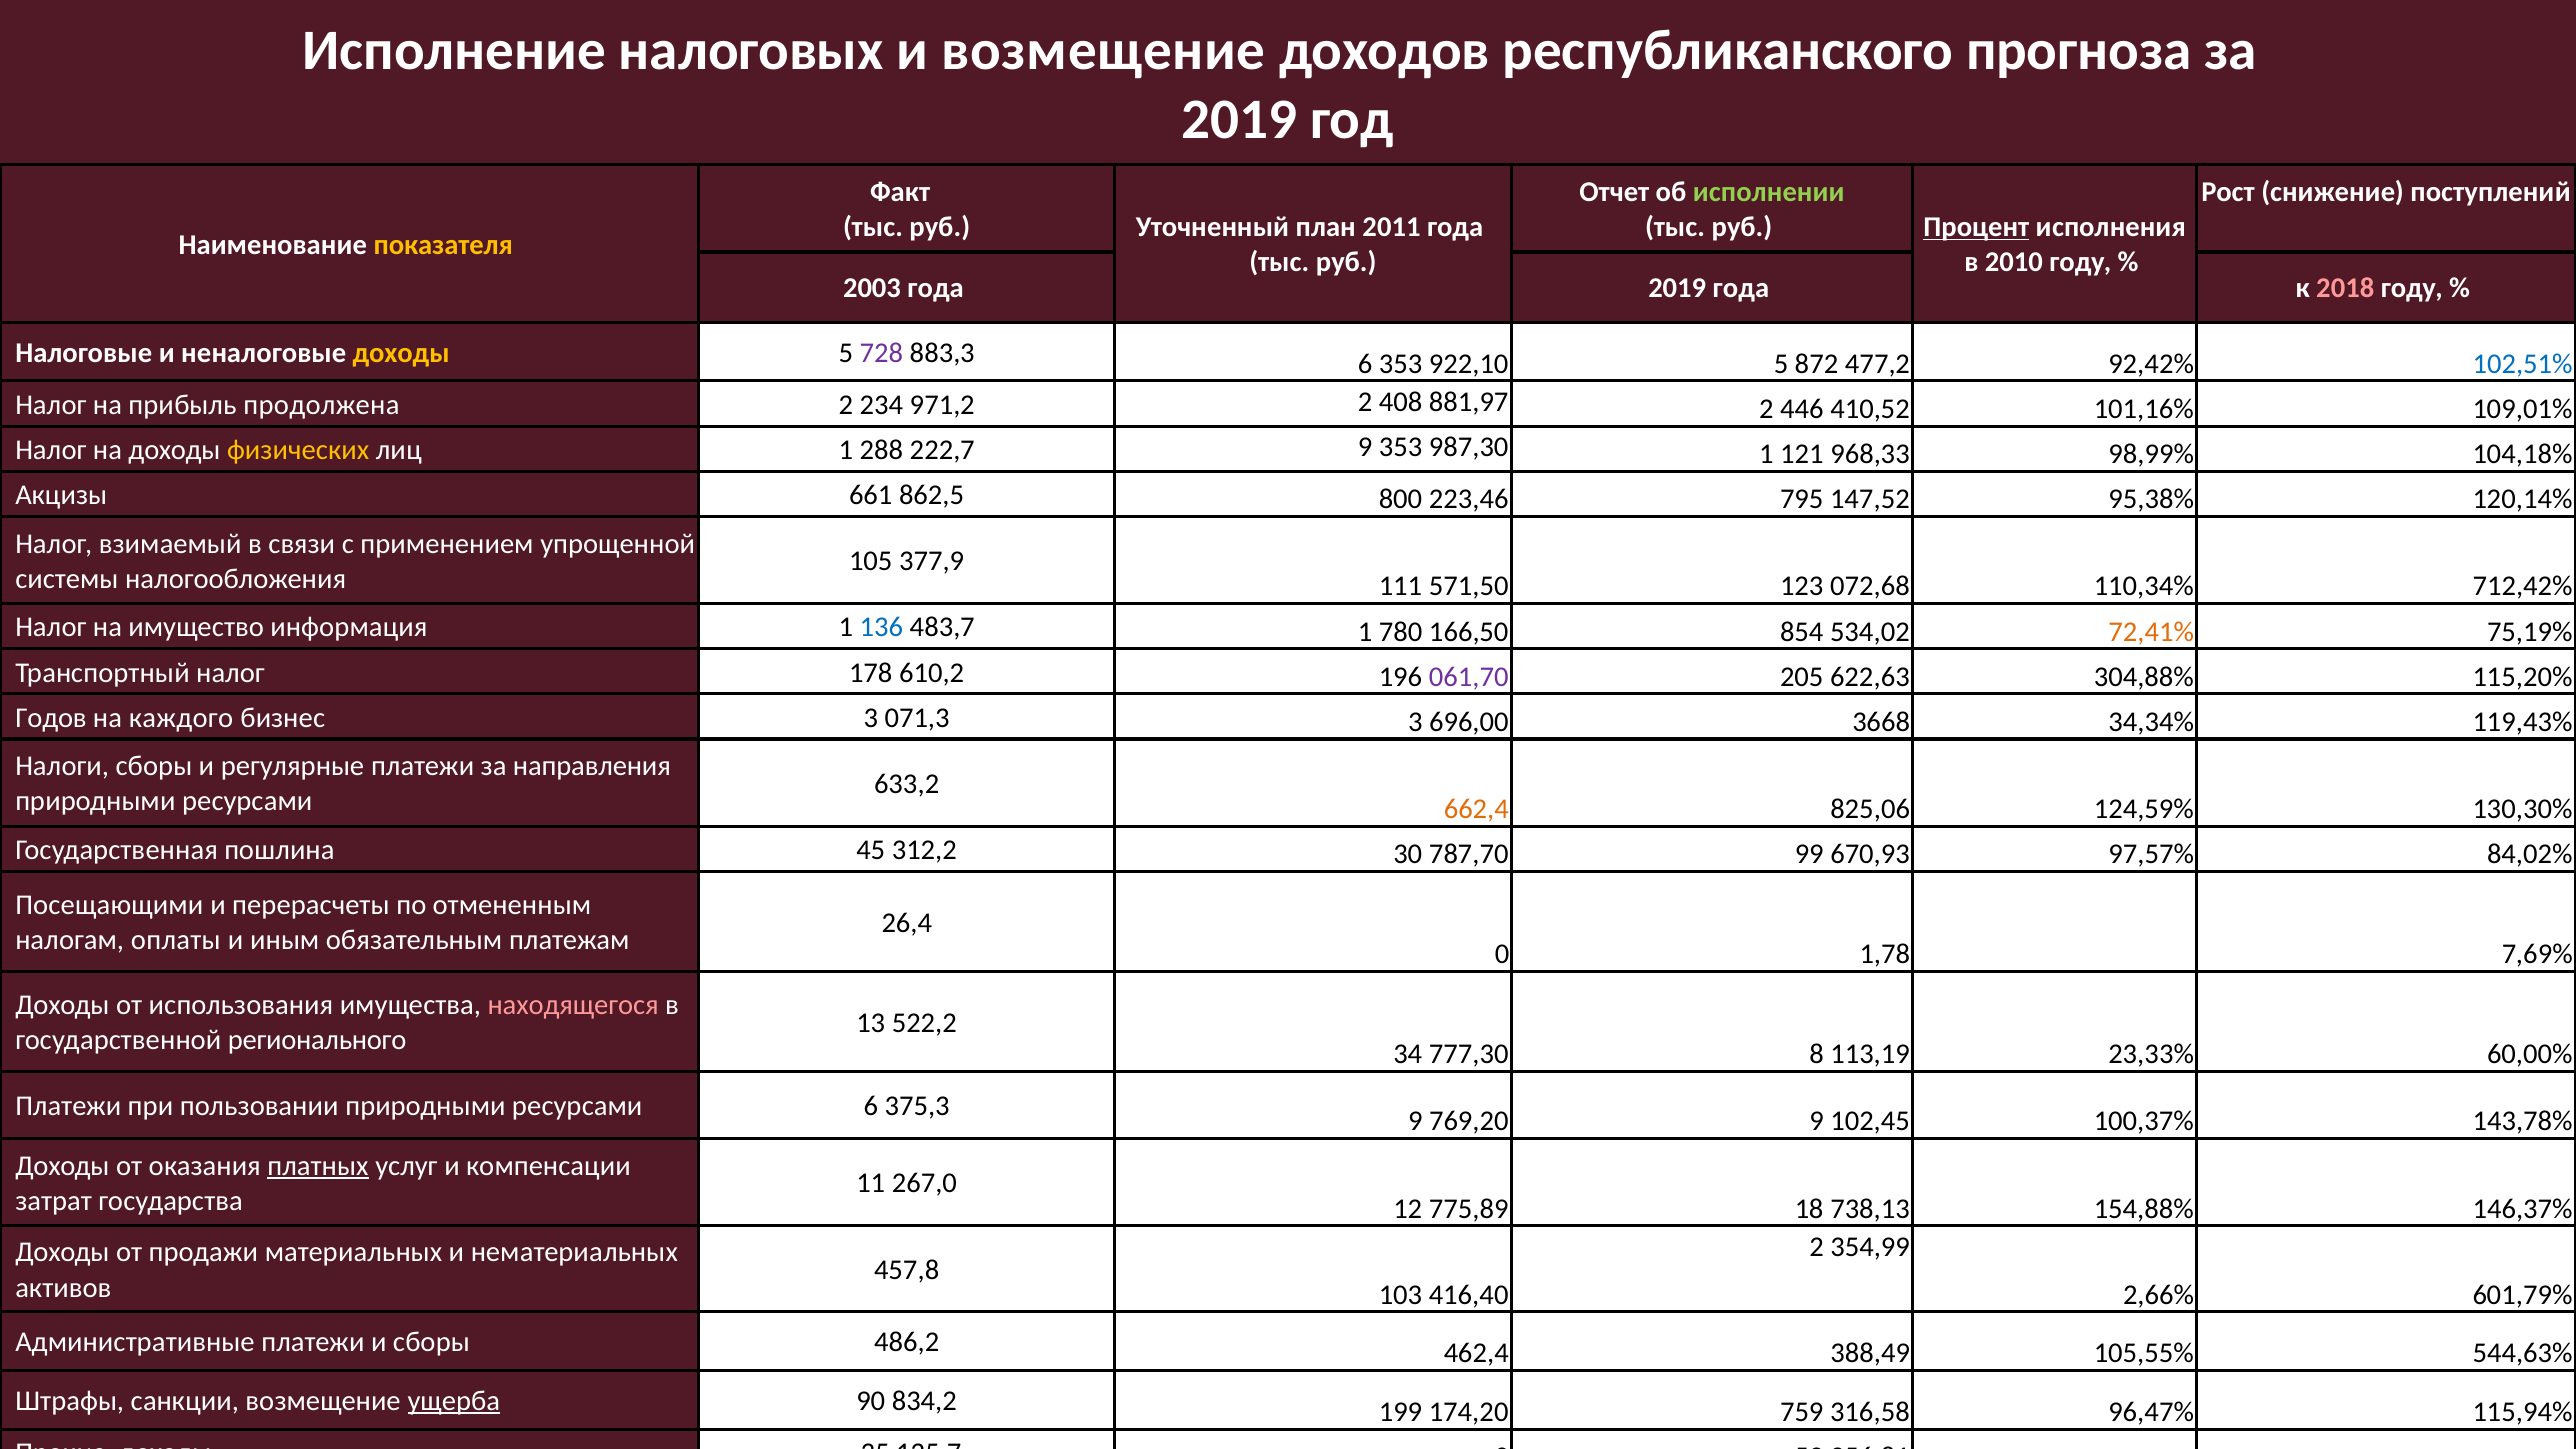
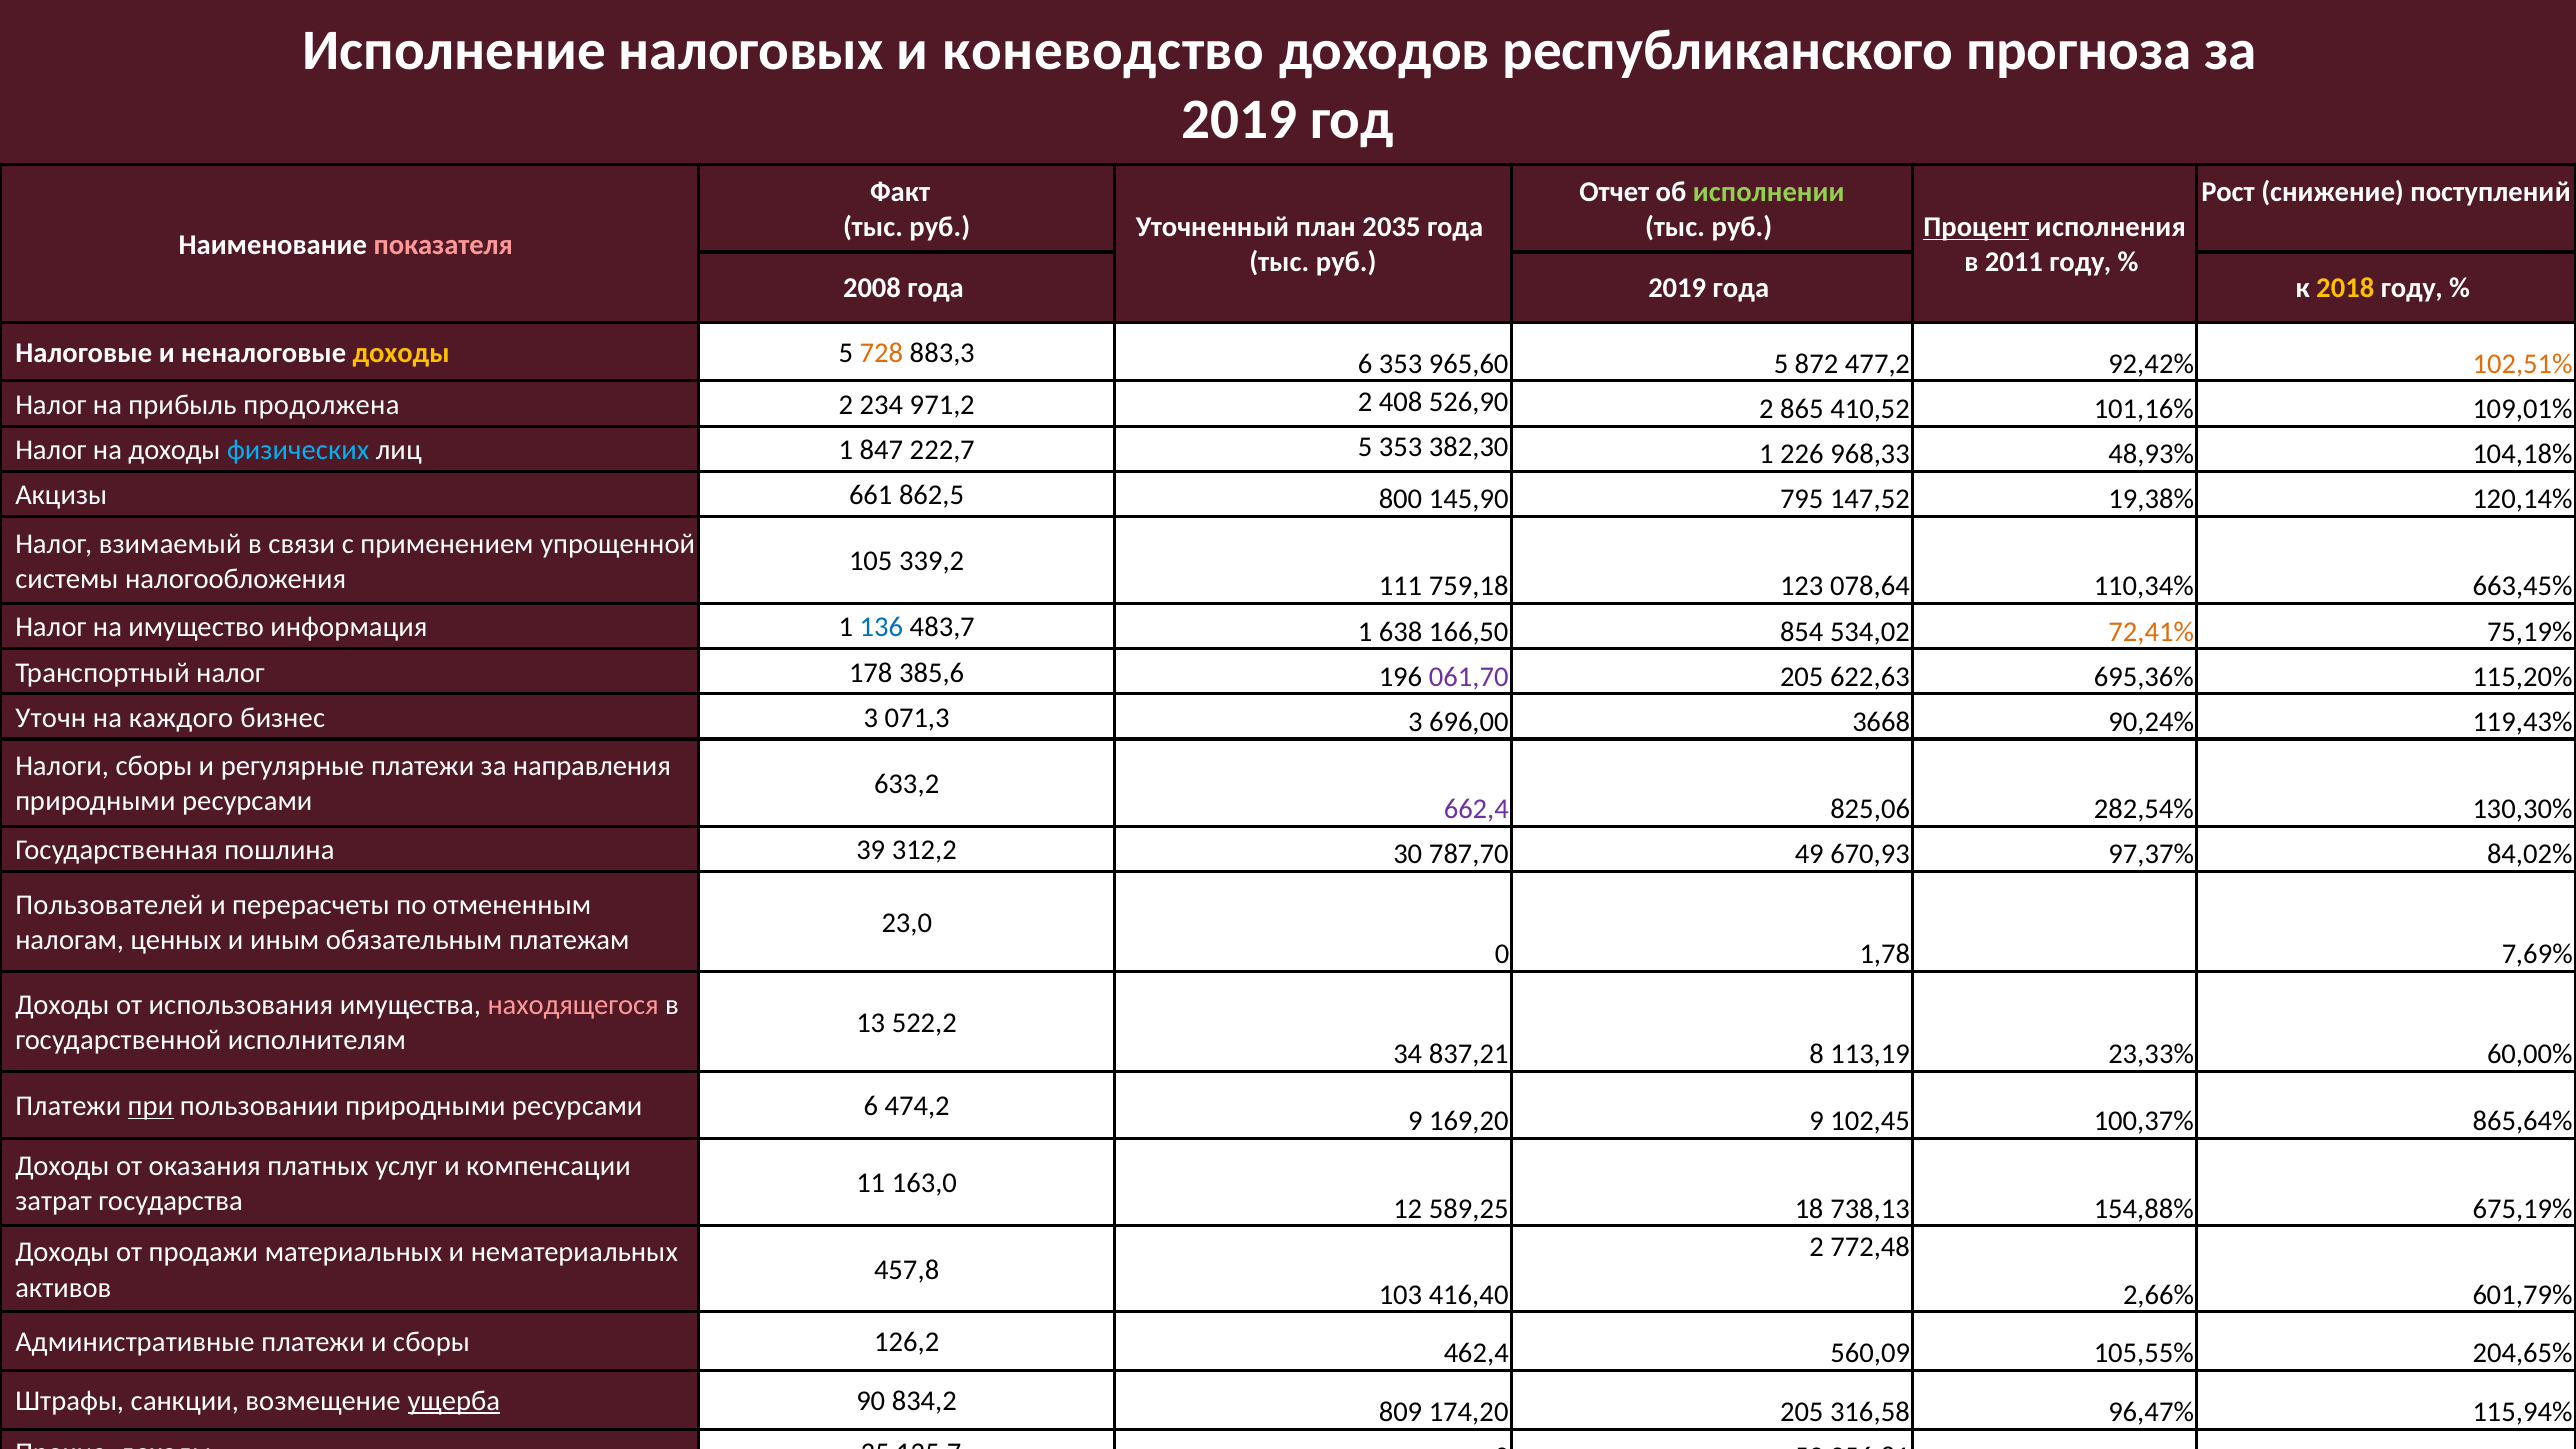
и возмещение: возмещение -> коневодство
2011: 2011 -> 2035
показателя colour: yellow -> pink
2010: 2010 -> 2011
2003: 2003 -> 2008
2018 colour: pink -> yellow
728 colour: purple -> orange
922,10: 922,10 -> 965,60
102,51% colour: blue -> orange
881,97: 881,97 -> 526,90
446: 446 -> 865
физических colour: yellow -> light blue
288: 288 -> 847
222,7 9: 9 -> 5
987,30: 987,30 -> 382,30
121: 121 -> 226
98,99%: 98,99% -> 48,93%
223,46: 223,46 -> 145,90
95,38%: 95,38% -> 19,38%
377,9: 377,9 -> 339,2
571,50: 571,50 -> 759,18
072,68: 072,68 -> 078,64
712,42%: 712,42% -> 663,45%
780: 780 -> 638
610,2: 610,2 -> 385,6
304,88%: 304,88% -> 695,36%
Годов: Годов -> Уточн
34,34%: 34,34% -> 90,24%
662,4 colour: orange -> purple
124,59%: 124,59% -> 282,54%
45: 45 -> 39
99: 99 -> 49
97,57%: 97,57% -> 97,37%
Посещающими: Посещающими -> Пользователей
26,4: 26,4 -> 23,0
оплаты: оплаты -> ценных
регионального: регионального -> исполнителям
777,30: 777,30 -> 837,21
при underline: none -> present
375,3: 375,3 -> 474,2
769,20: 769,20 -> 169,20
143,78%: 143,78% -> 865,64%
платных underline: present -> none
267,0: 267,0 -> 163,0
775,89: 775,89 -> 589,25
146,37%: 146,37% -> 675,19%
354,99: 354,99 -> 772,48
486,2: 486,2 -> 126,2
388,49: 388,49 -> 560,09
544,63%: 544,63% -> 204,65%
199: 199 -> 809
174,20 759: 759 -> 205
